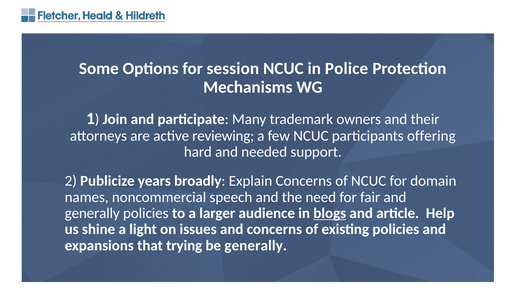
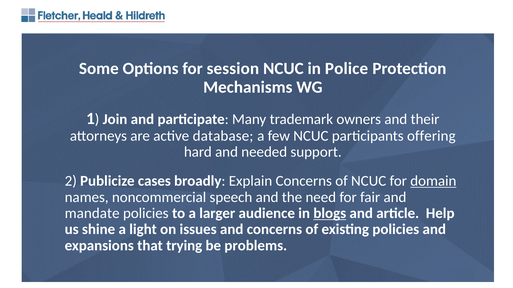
reviewing: reviewing -> database
years: years -> cases
domain underline: none -> present
generally at (92, 214): generally -> mandate
be generally: generally -> problems
